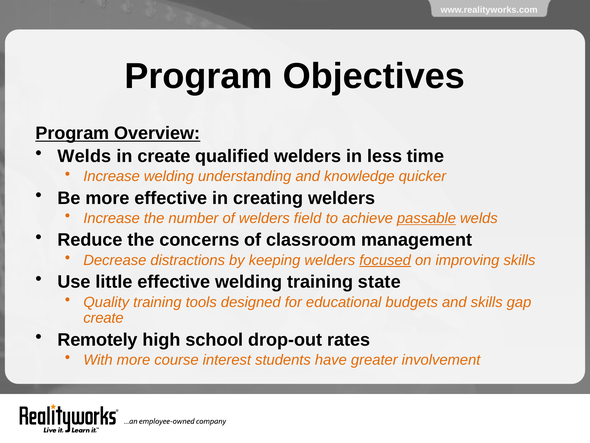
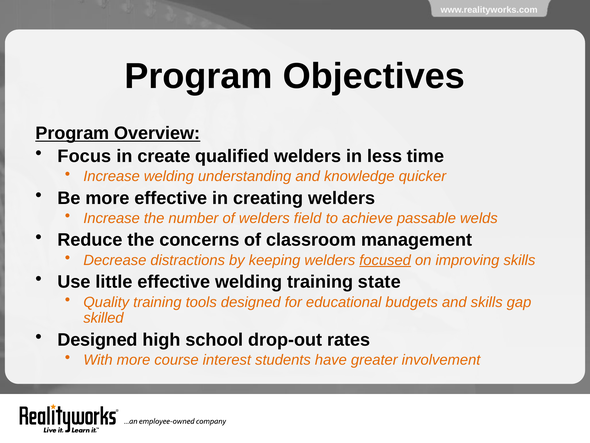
Welds at (84, 156): Welds -> Focus
passable underline: present -> none
create at (103, 318): create -> skilled
Remotely at (98, 339): Remotely -> Designed
